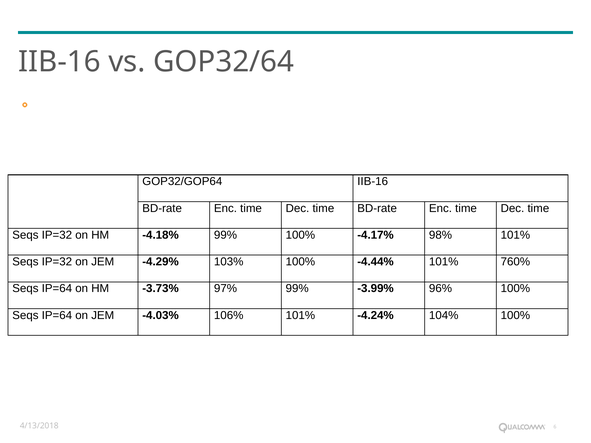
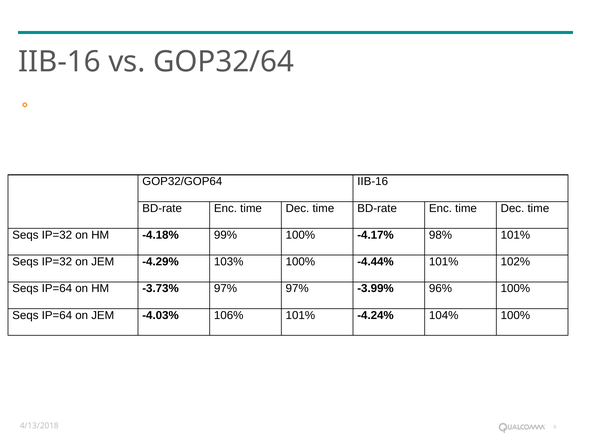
760%: 760% -> 102%
97% 99%: 99% -> 97%
